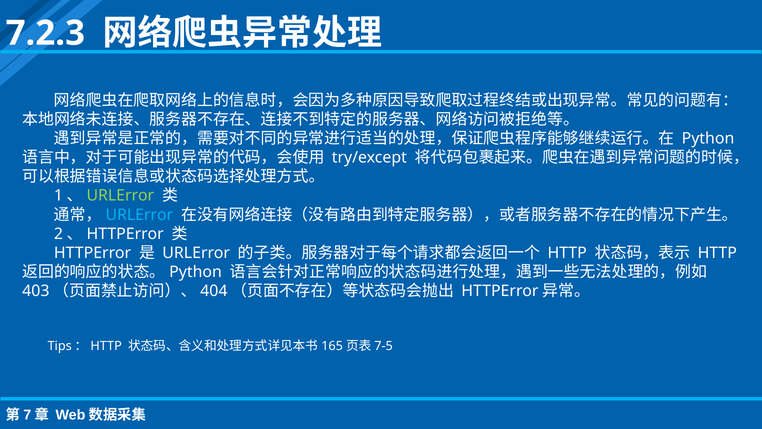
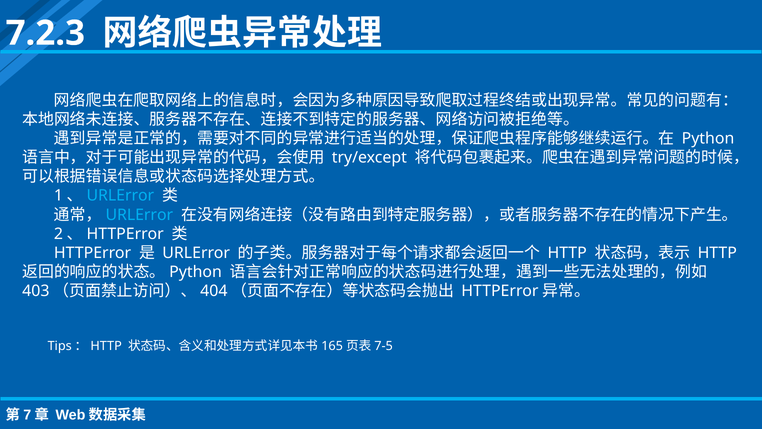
URLError at (120, 196) colour: light green -> light blue
